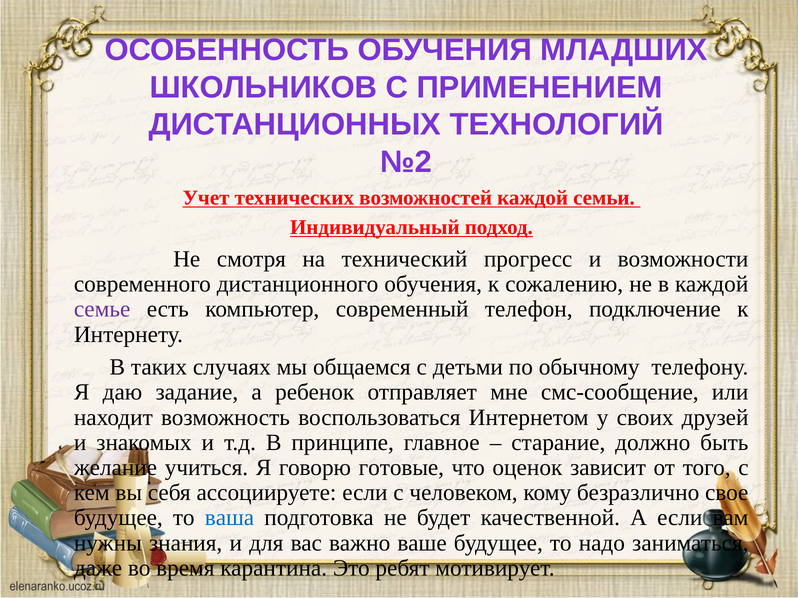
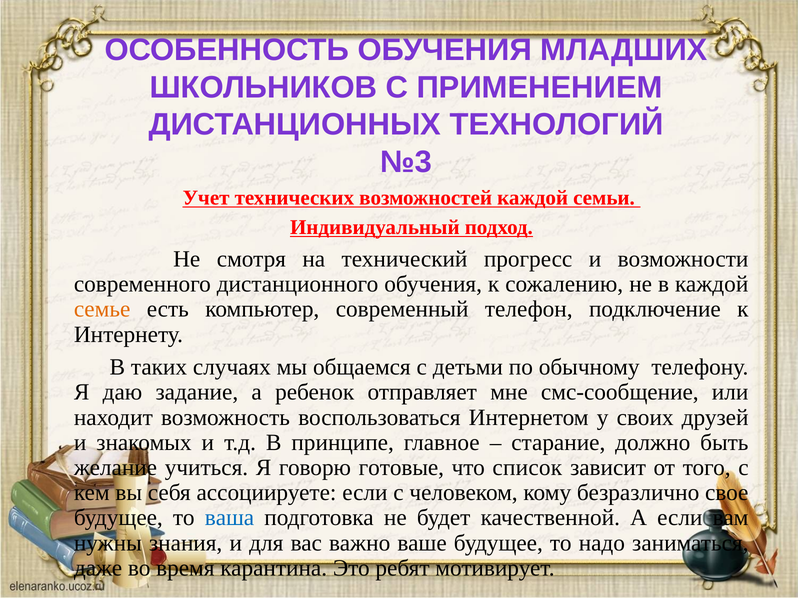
№2: №2 -> №3
семье colour: purple -> orange
оценок: оценок -> список
